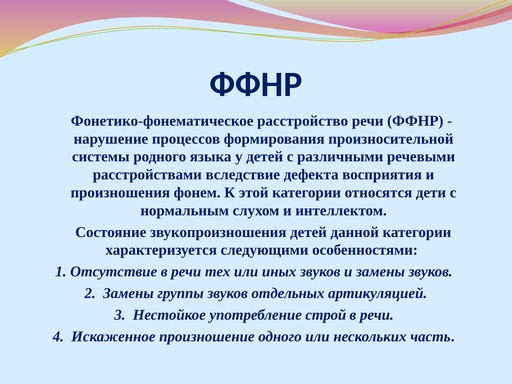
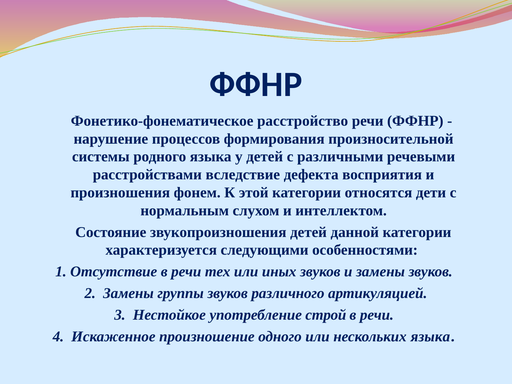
отдельных: отдельных -> различного
нескольких часть: часть -> языка
